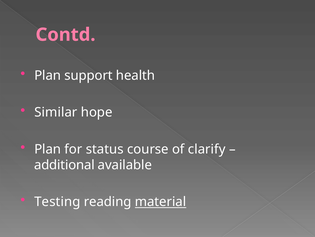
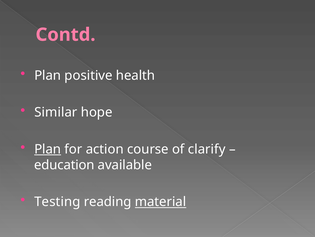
support: support -> positive
Plan at (48, 149) underline: none -> present
status: status -> action
additional: additional -> education
